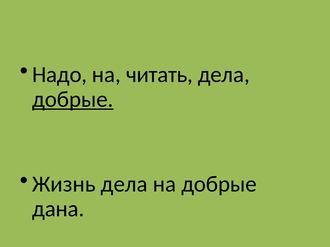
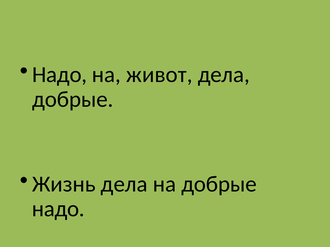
читать: читать -> живот
добрые at (73, 100) underline: present -> none
дана at (58, 209): дана -> надо
